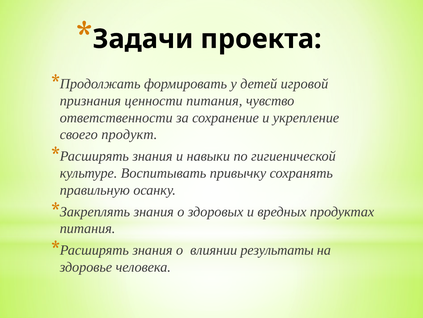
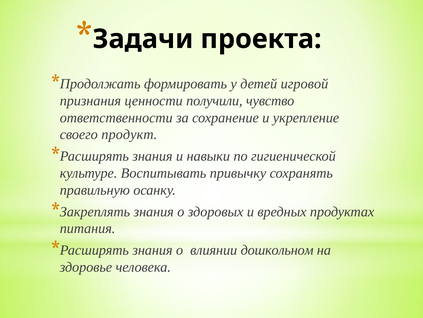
ценности питания: питания -> получили
результаты: результаты -> дошкольном
